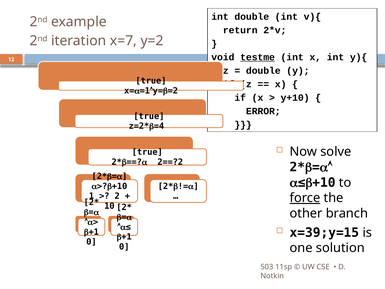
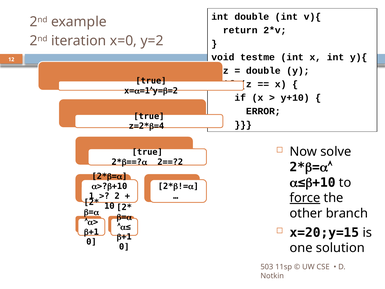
x=7: x=7 -> x=0
testme underline: present -> none
x=39;y=15: x=39;y=15 -> x=20;y=15
